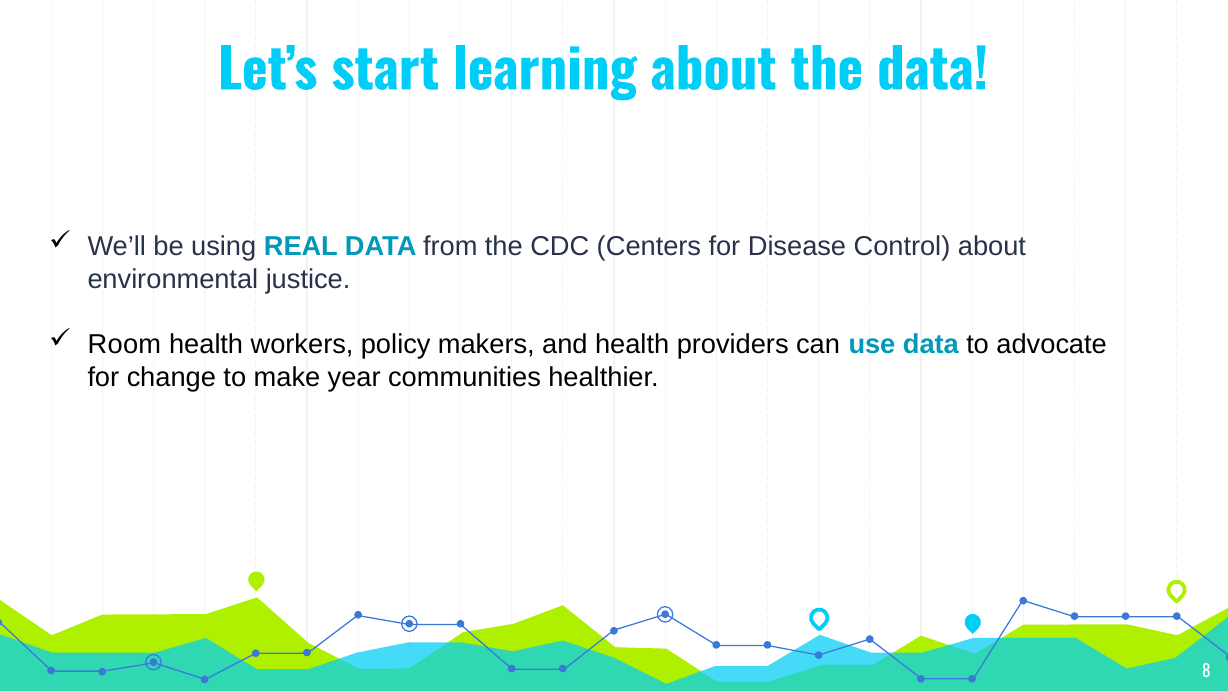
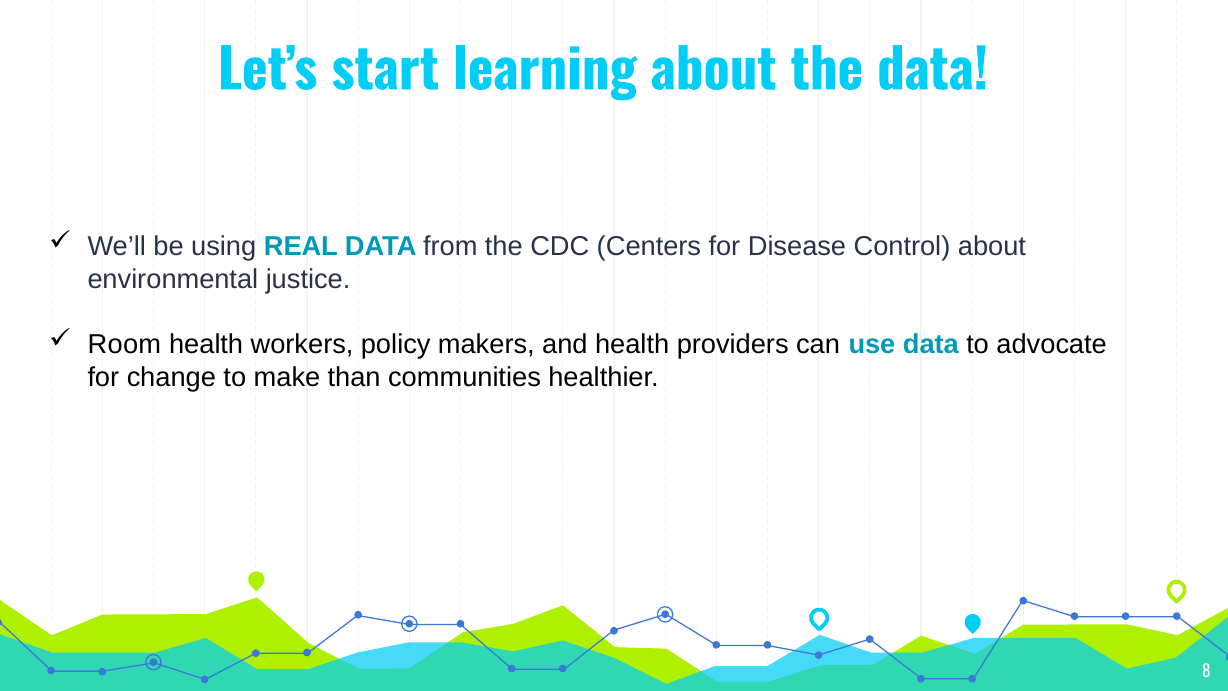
year: year -> than
